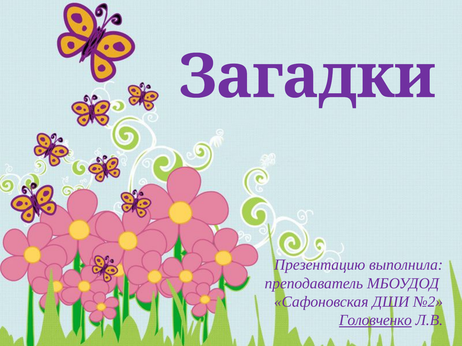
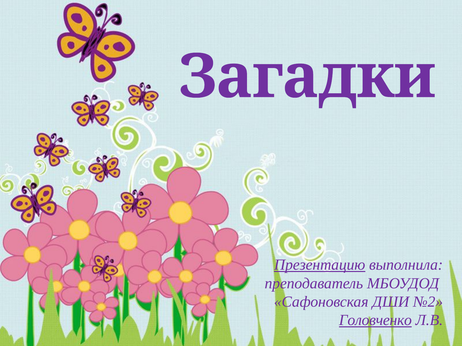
Презентацию underline: none -> present
